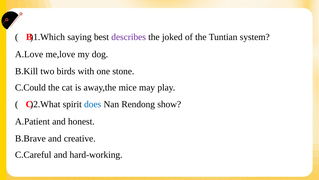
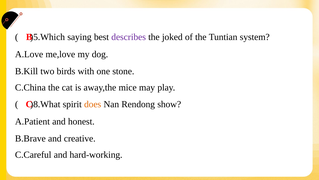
)1.Which: )1.Which -> )5.Which
C.Could: C.Could -> C.China
)2.What: )2.What -> )8.What
does colour: blue -> orange
